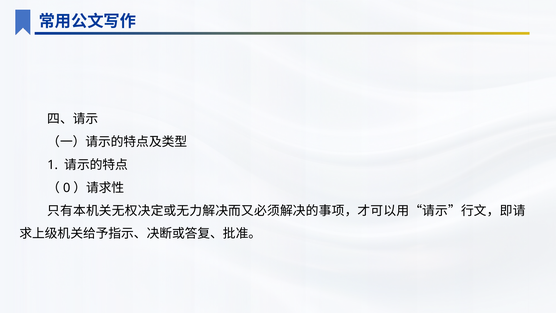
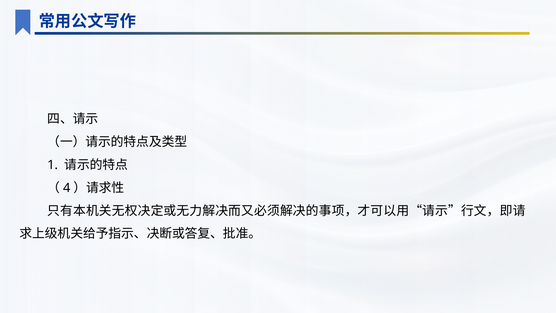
0: 0 -> 4
